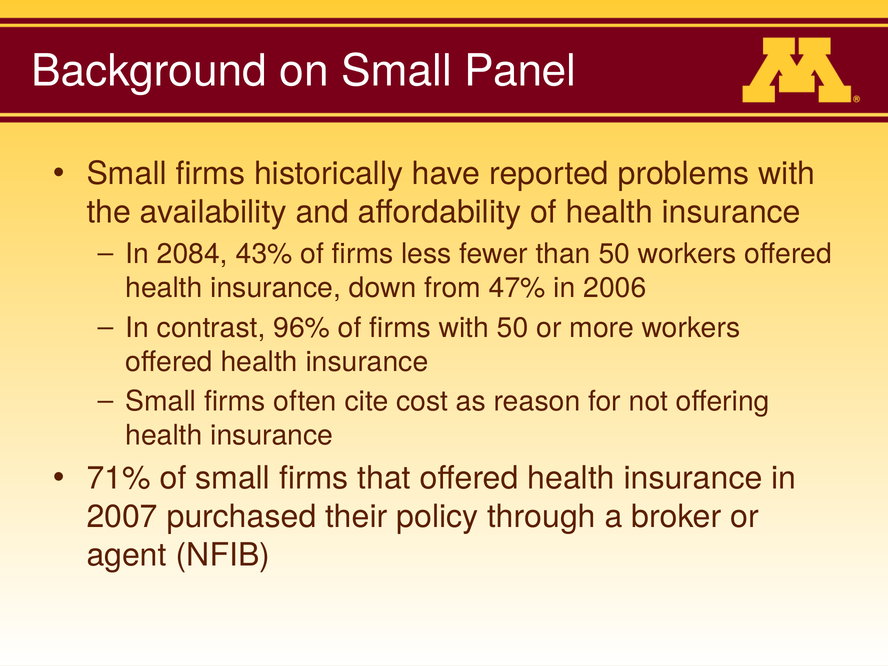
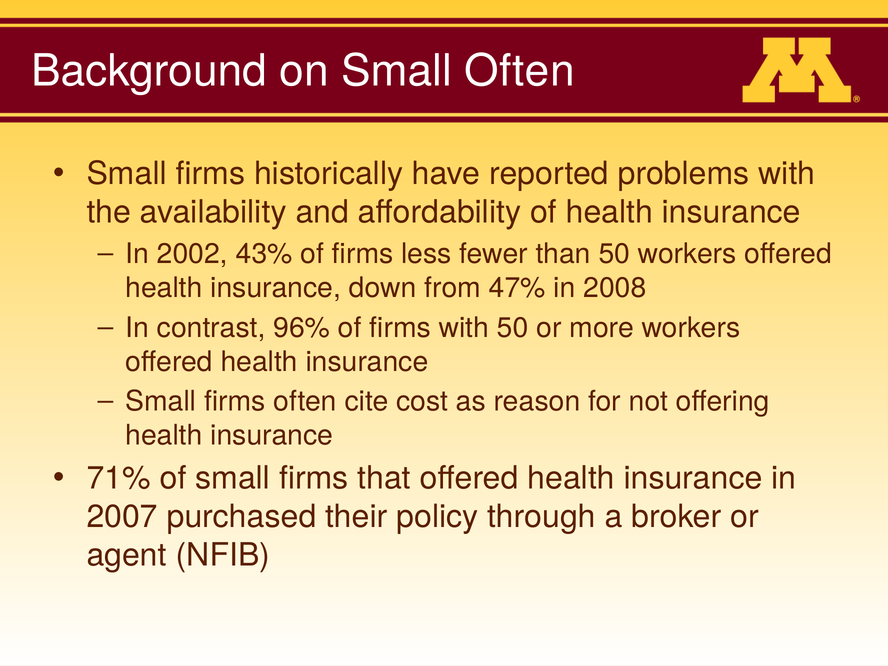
Small Panel: Panel -> Often
2084: 2084 -> 2002
2006: 2006 -> 2008
